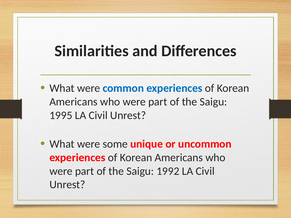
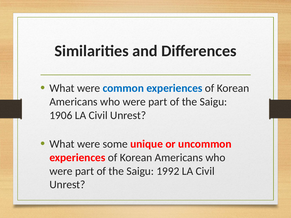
1995: 1995 -> 1906
